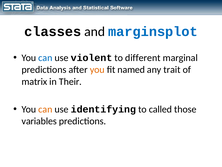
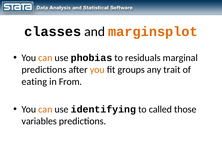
marginsplot colour: blue -> orange
can at (45, 58) colour: blue -> orange
violent: violent -> phobias
different: different -> residuals
named: named -> groups
matrix: matrix -> eating
Their: Their -> From
